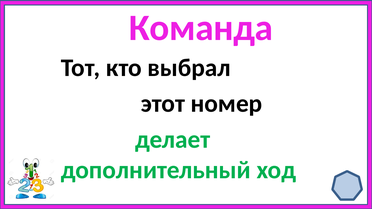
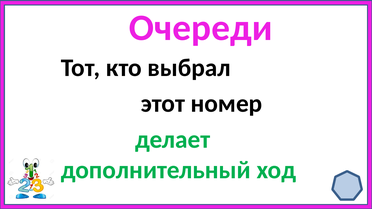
Команда: Команда -> Очереди
